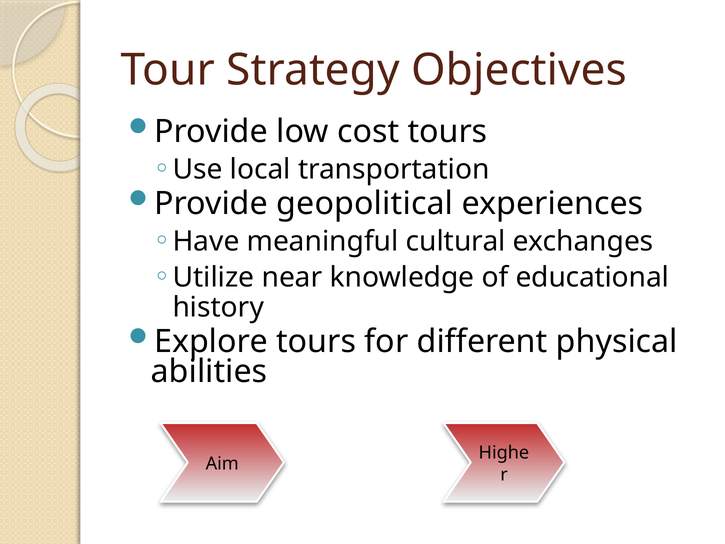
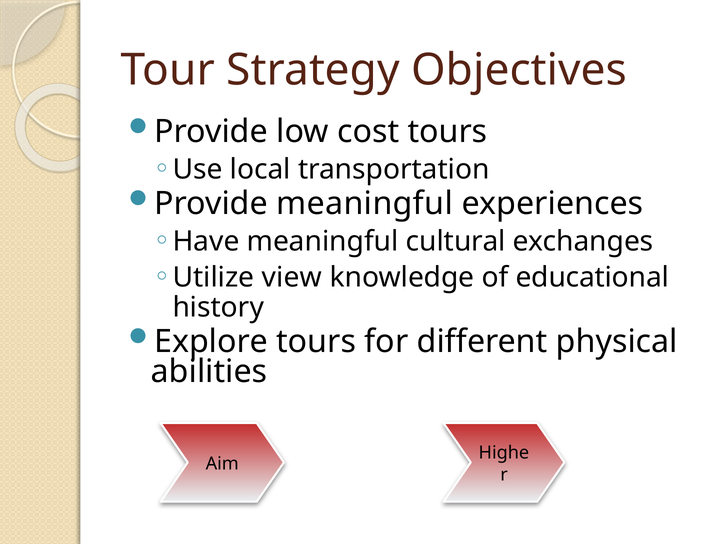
Provide geopolitical: geopolitical -> meaningful
near: near -> view
